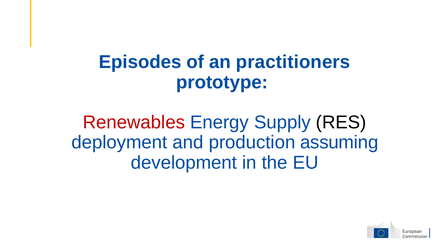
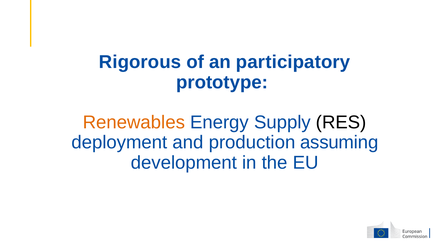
Episodes: Episodes -> Rigorous
practitioners: practitioners -> participatory
Renewables colour: red -> orange
